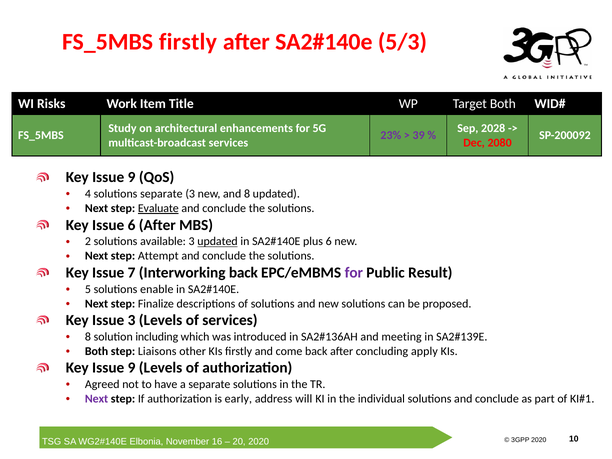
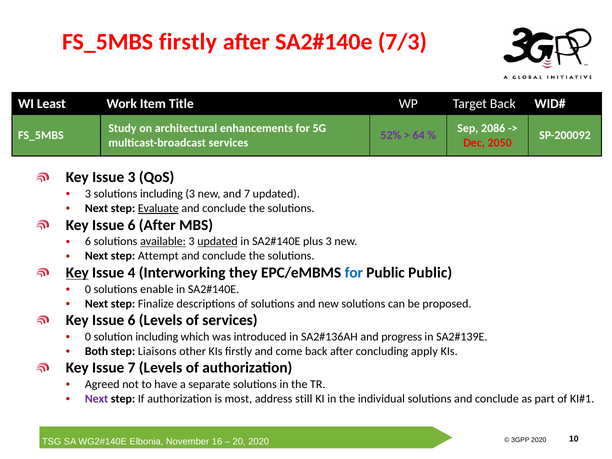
5/3: 5/3 -> 7/3
Risks: Risks -> Least
Target Both: Both -> Back
2028: 2028 -> 2086
23%: 23% -> 52%
39: 39 -> 64
2080: 2080 -> 2050
9 at (132, 177): 9 -> 3
4 at (88, 194): 4 -> 3
solutions separate: separate -> including
and 8: 8 -> 7
2 at (88, 242): 2 -> 6
available underline: none -> present
plus 6: 6 -> 3
Key at (77, 273) underline: none -> present
7: 7 -> 4
Interworking back: back -> they
for at (354, 273) colour: purple -> blue
Public Result: Result -> Public
5 at (88, 289): 5 -> 0
3 at (132, 320): 3 -> 6
8 at (88, 337): 8 -> 0
meeting: meeting -> progress
9 at (132, 368): 9 -> 7
early: early -> most
will: will -> still
